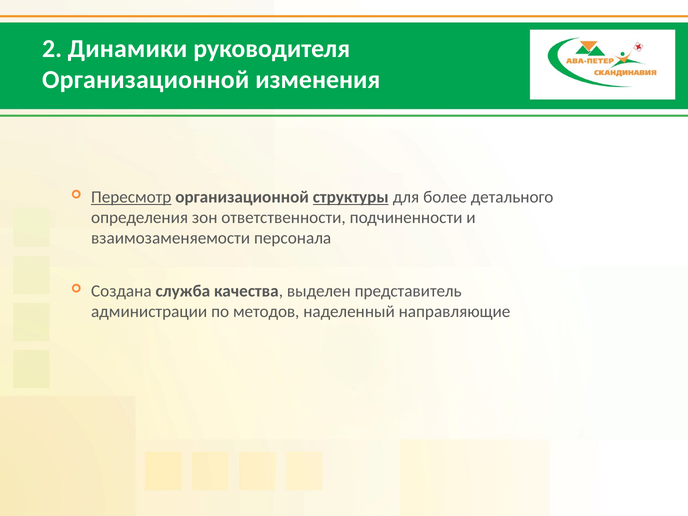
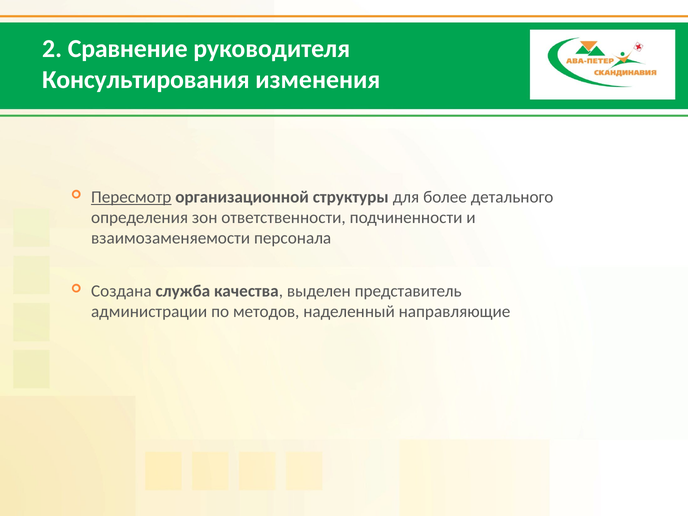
Динамики: Динамики -> Сравнение
Организационной at (146, 80): Организационной -> Консультирования
структуры underline: present -> none
